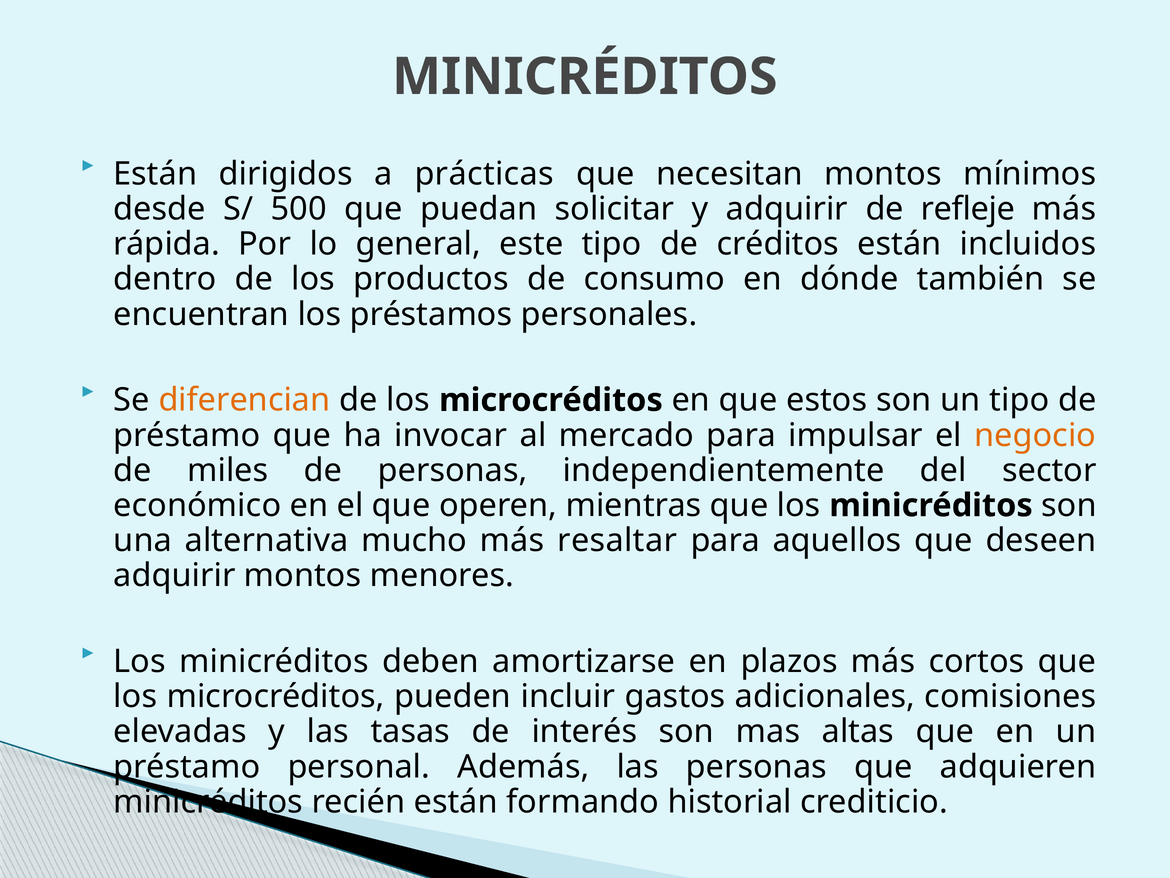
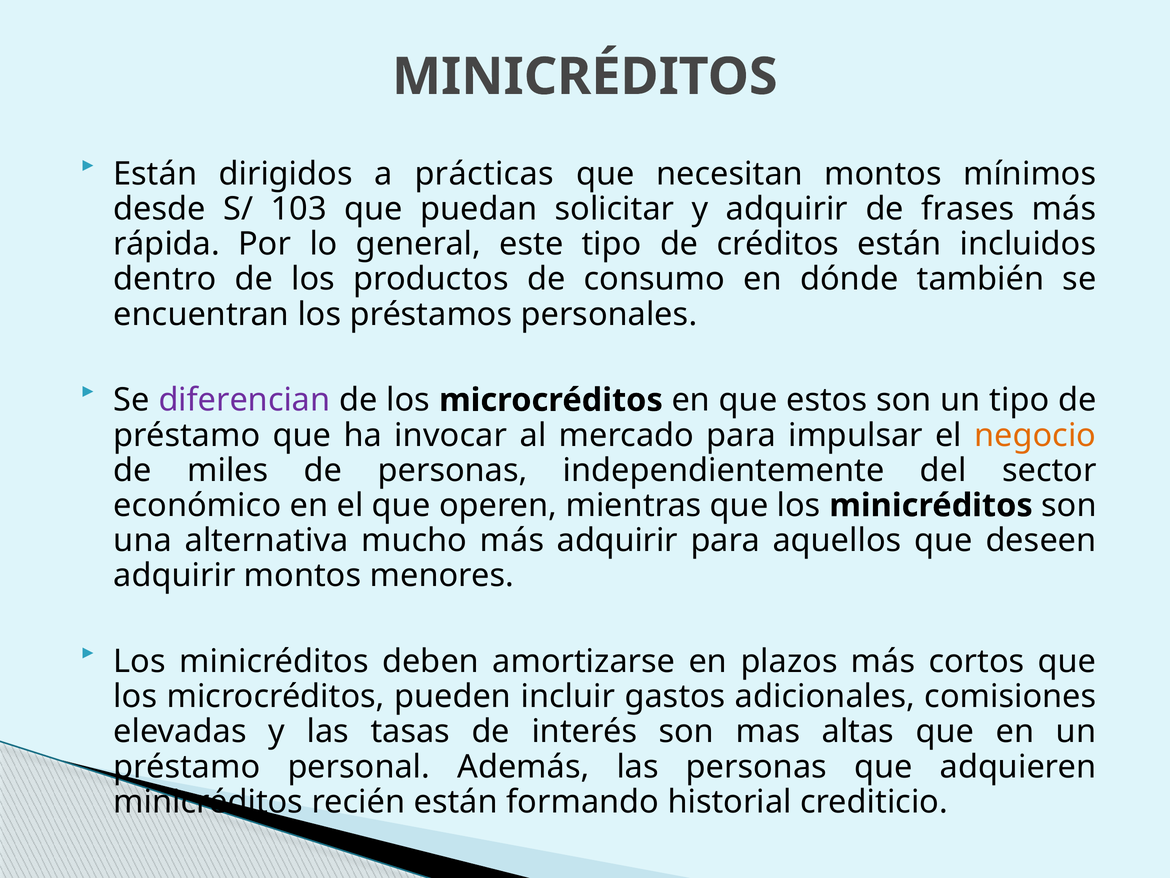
500: 500 -> 103
refleje: refleje -> frases
diferencian colour: orange -> purple
más resaltar: resaltar -> adquirir
